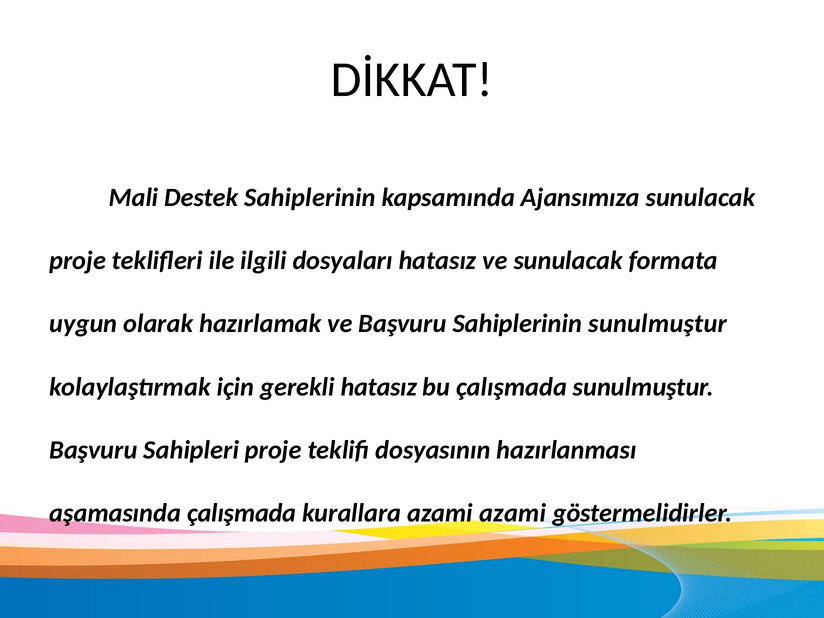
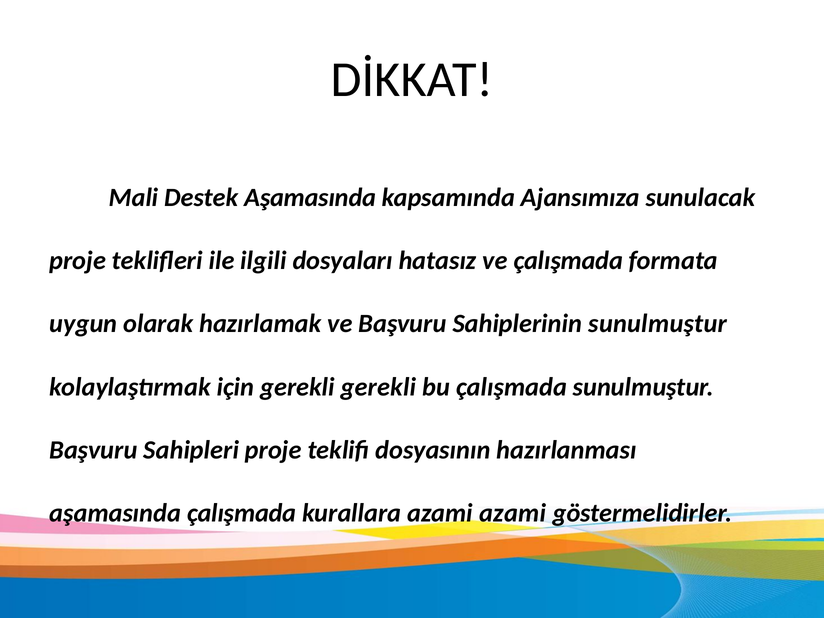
Destek Sahiplerinin: Sahiplerinin -> Aşamasında
ve sunulacak: sunulacak -> çalışmada
gerekli hatasız: hatasız -> gerekli
